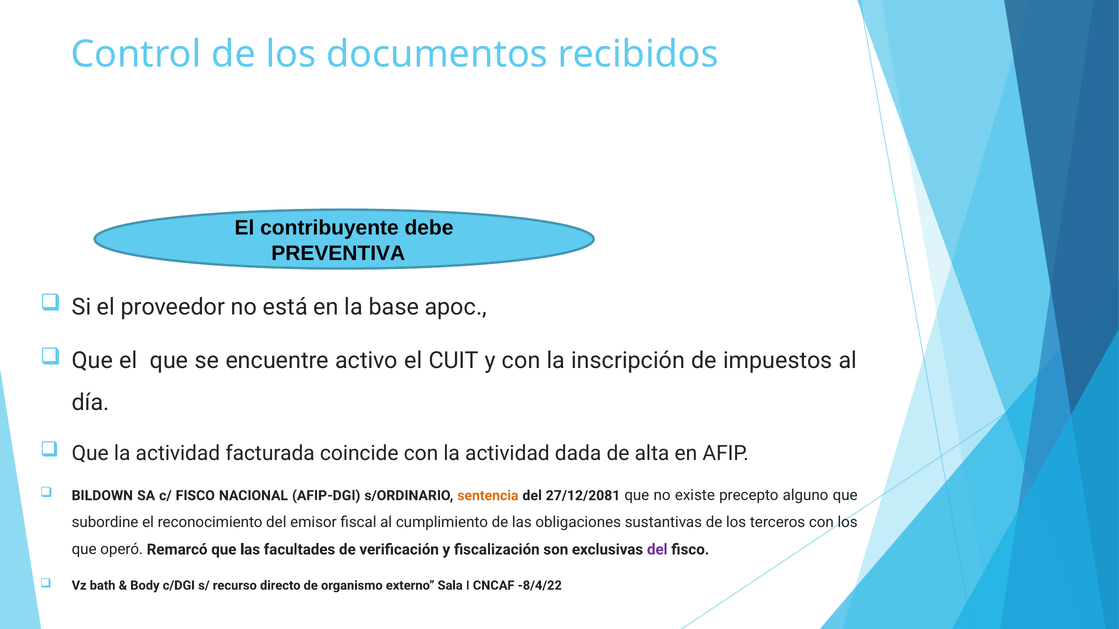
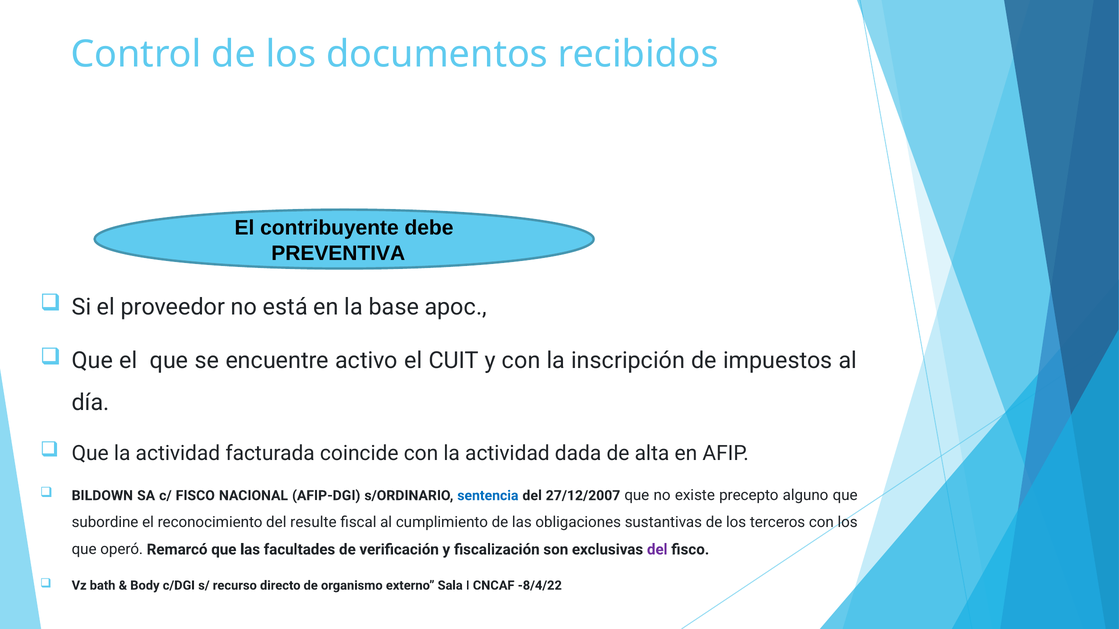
sentencia colour: orange -> blue
27/12/2081: 27/12/2081 -> 27/12/2007
emisor: emisor -> resulte
